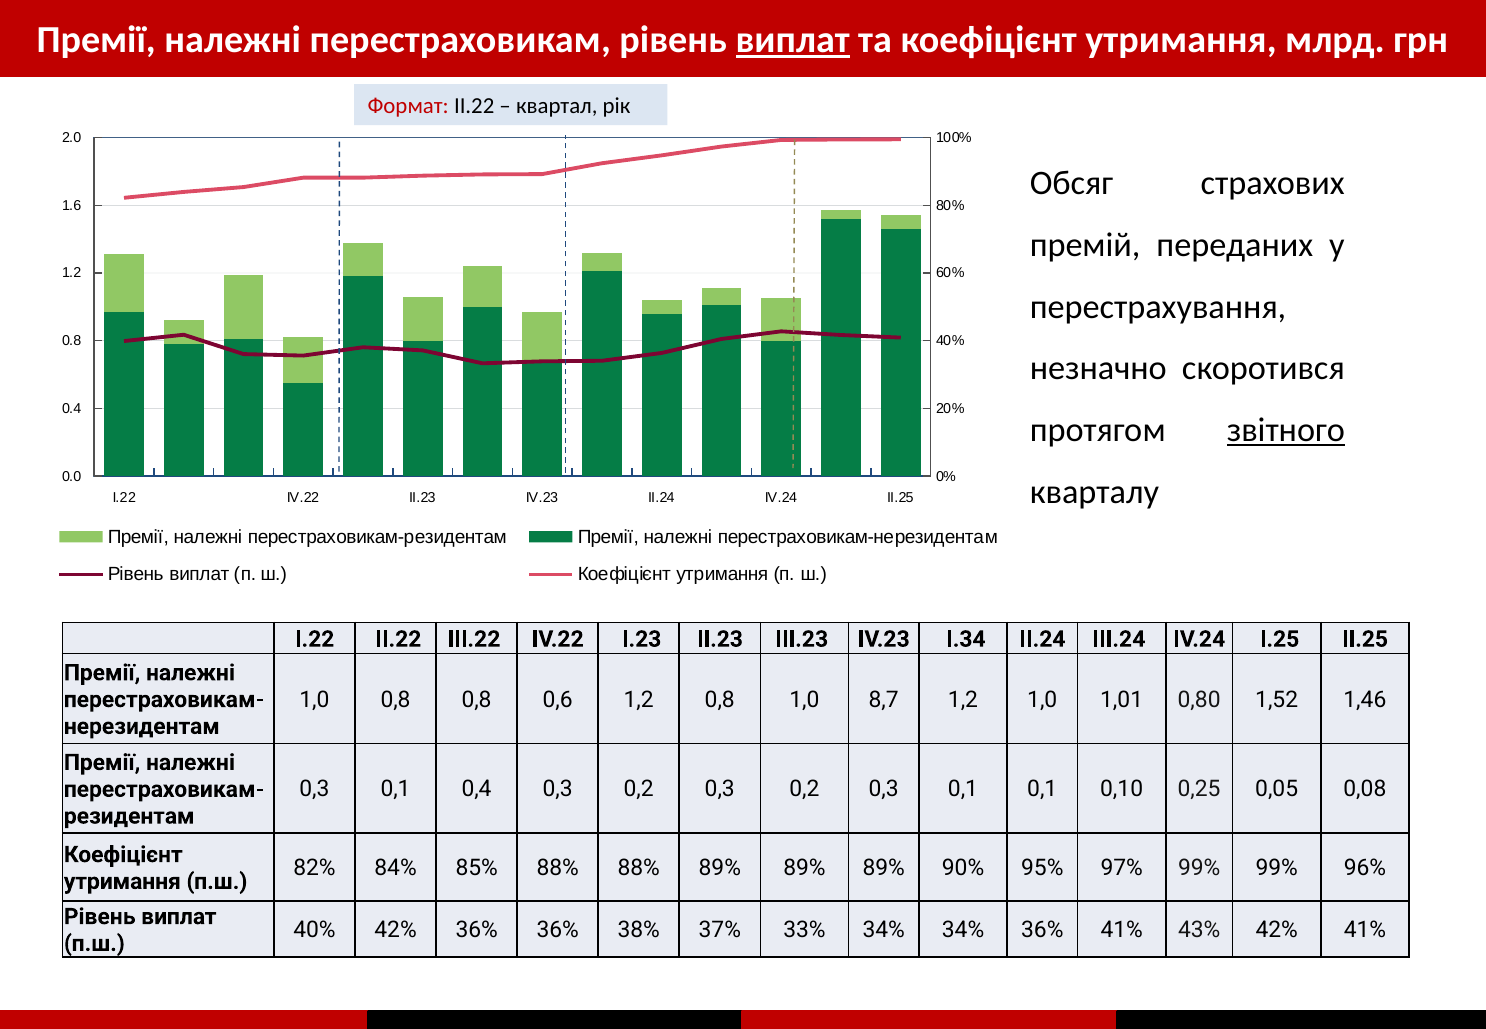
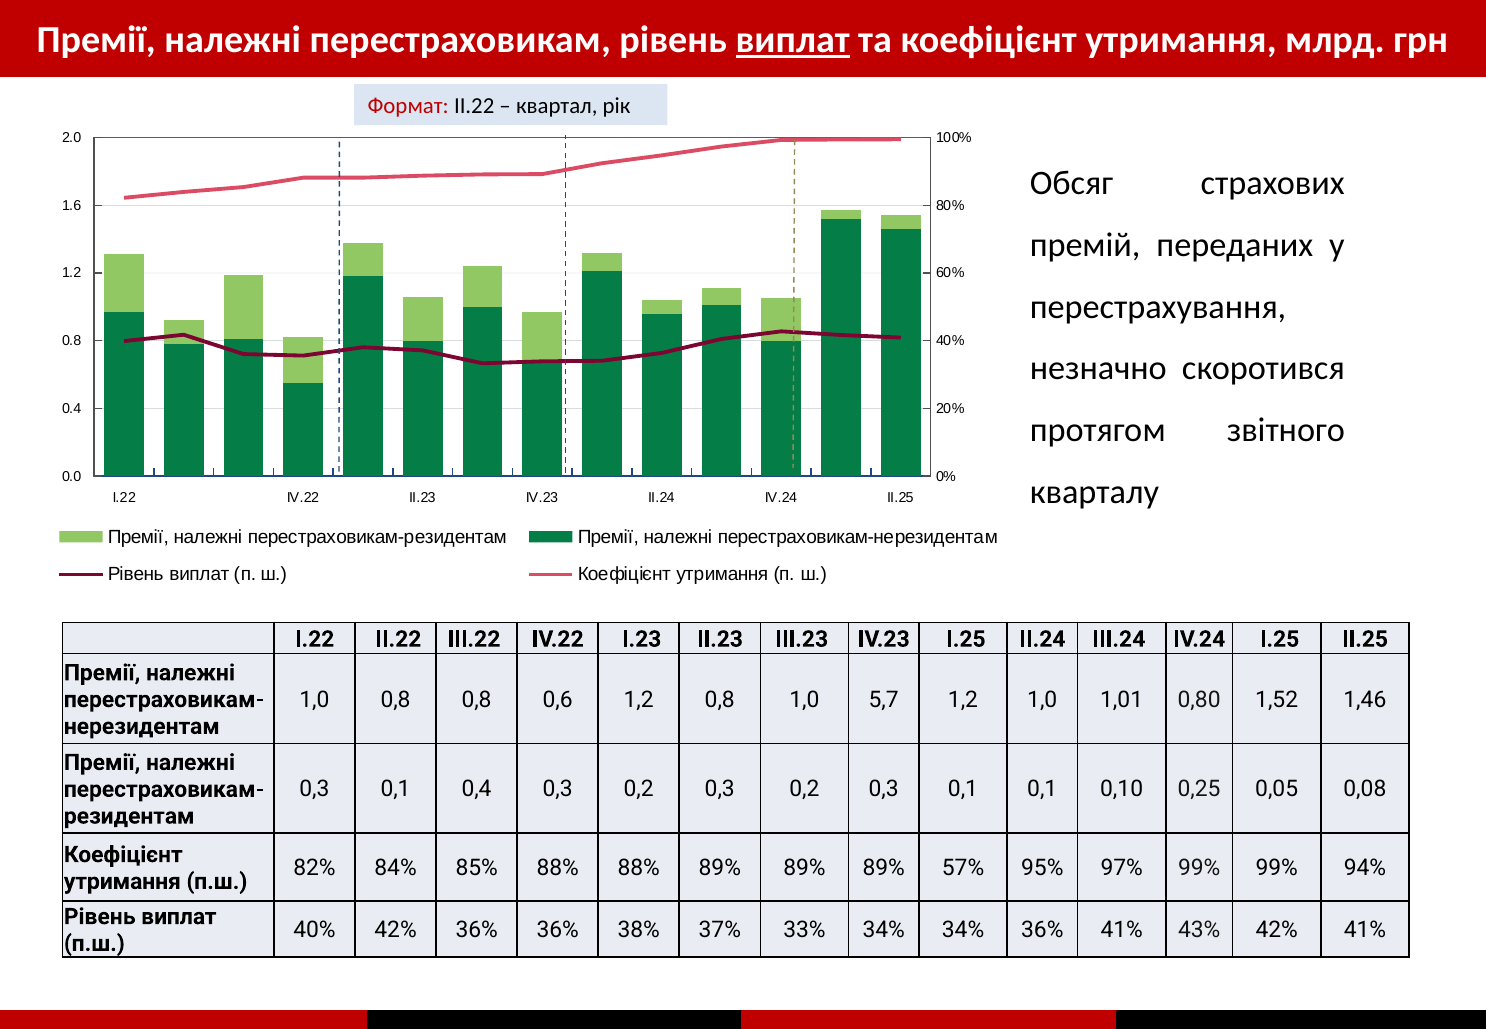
звітного underline: present -> none
ІV.23 I.34: I.34 -> I.25
8,7: 8,7 -> 5,7
90%: 90% -> 57%
96%: 96% -> 94%
